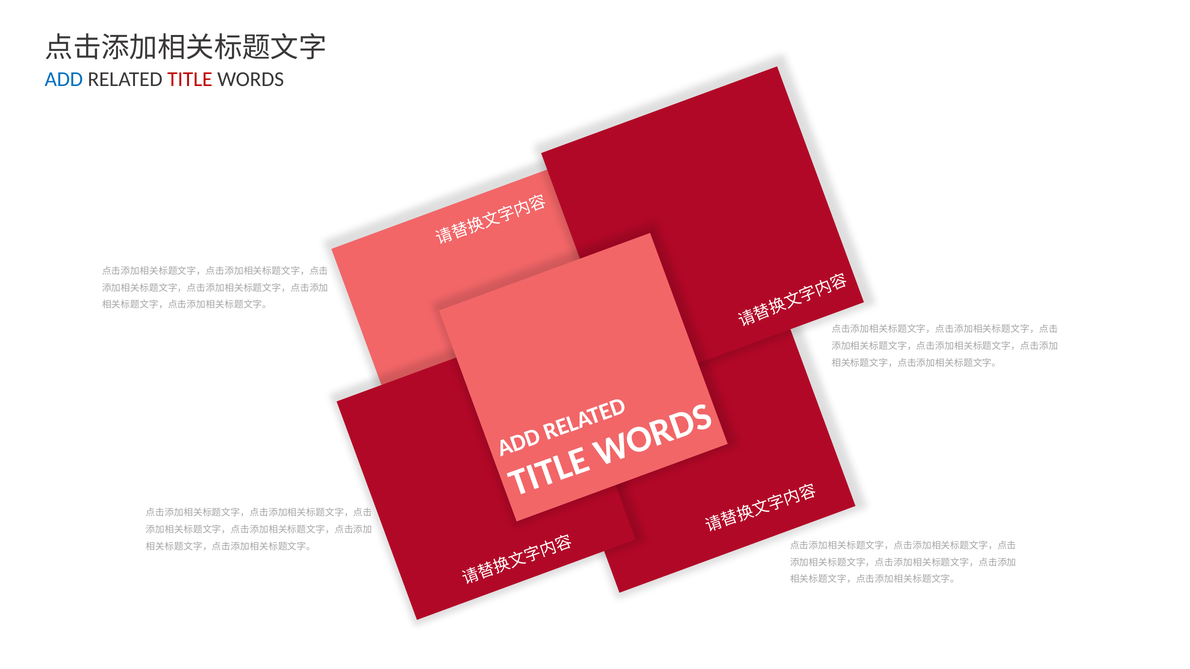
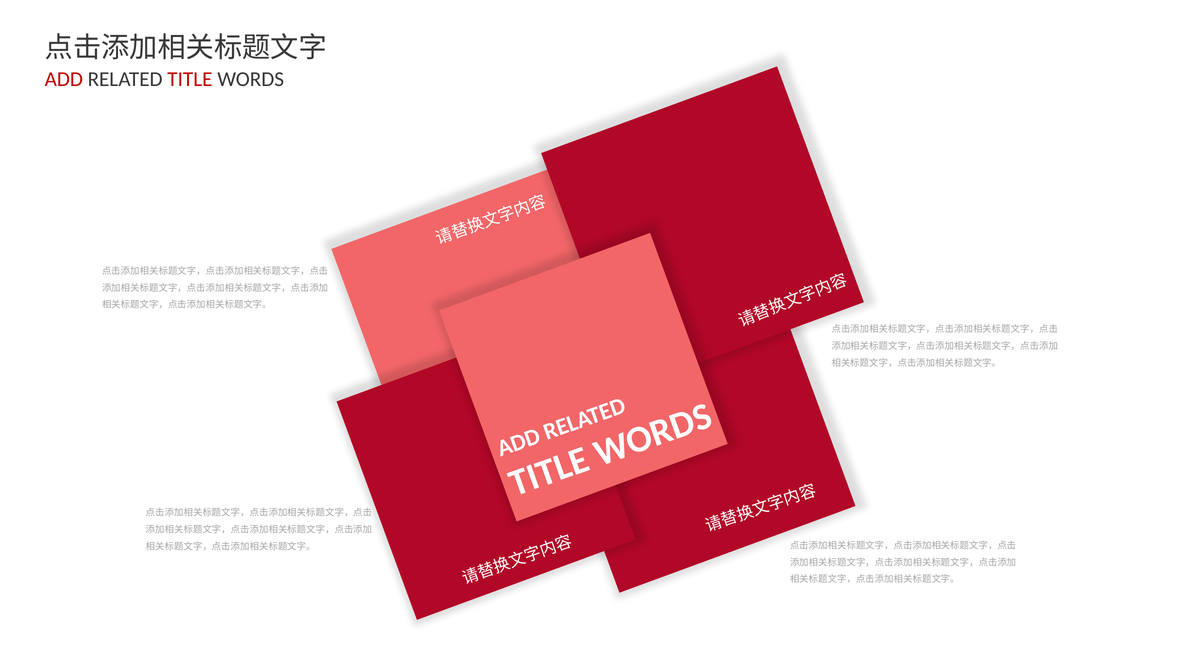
ADD colour: blue -> red
